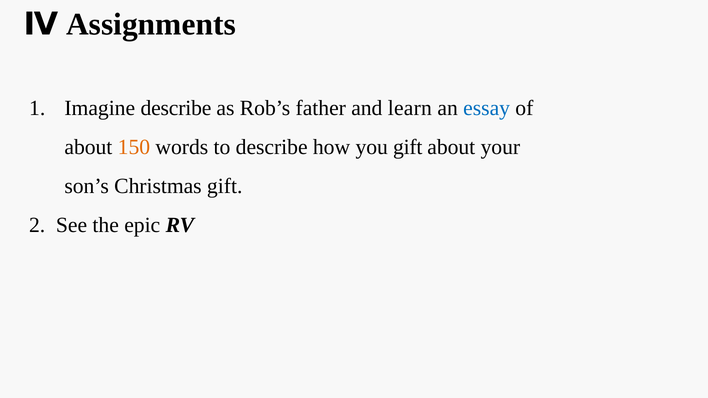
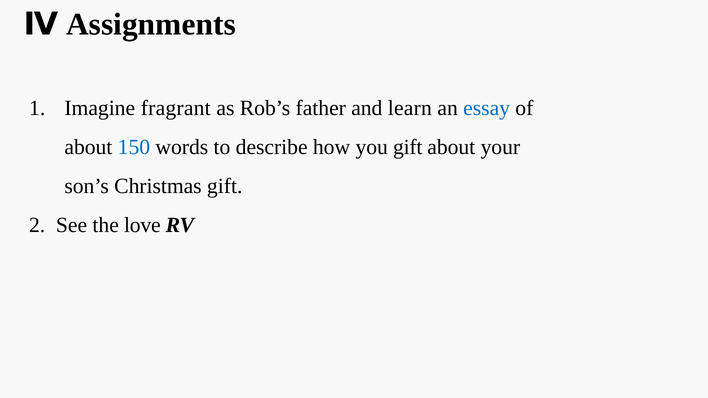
Imagine describe: describe -> fragrant
150 colour: orange -> blue
epic: epic -> love
